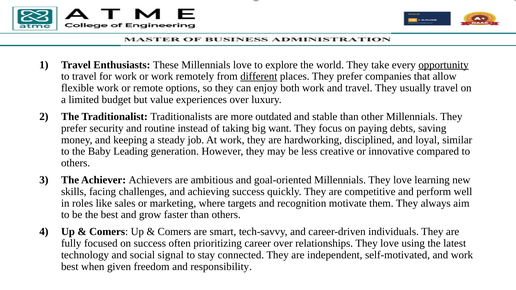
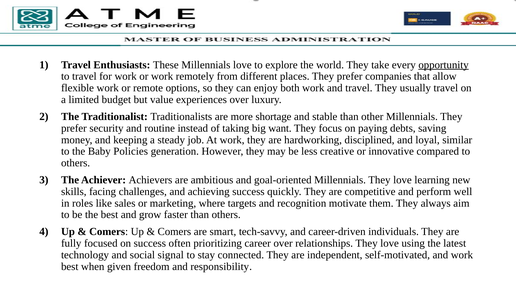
different underline: present -> none
outdated: outdated -> shortage
Leading: Leading -> Policies
